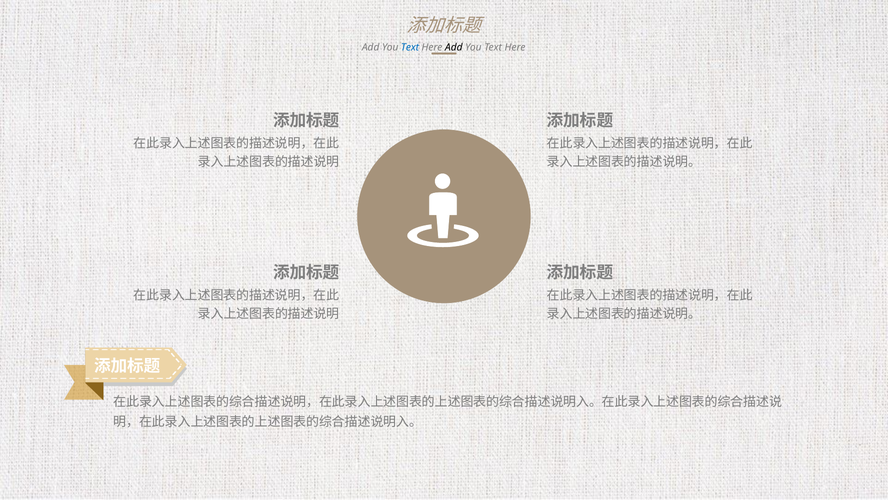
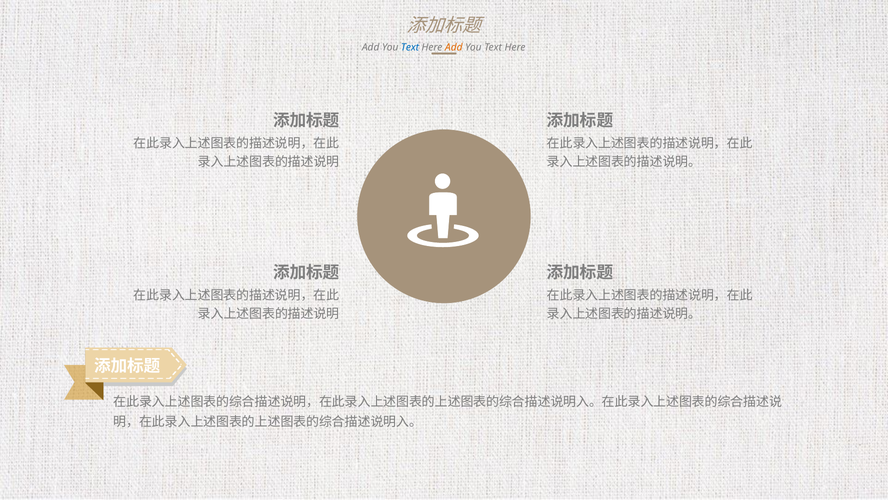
Add at (454, 47) colour: black -> orange
